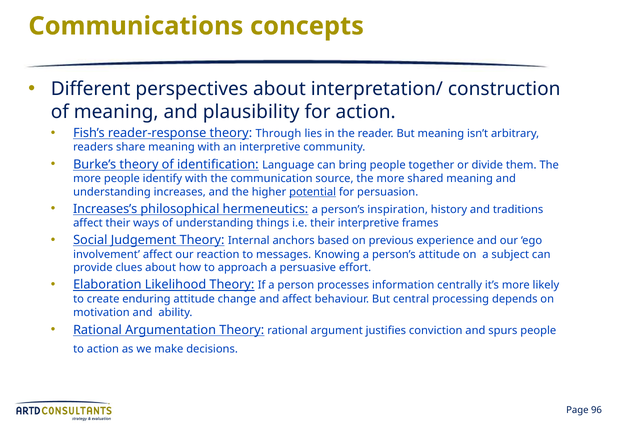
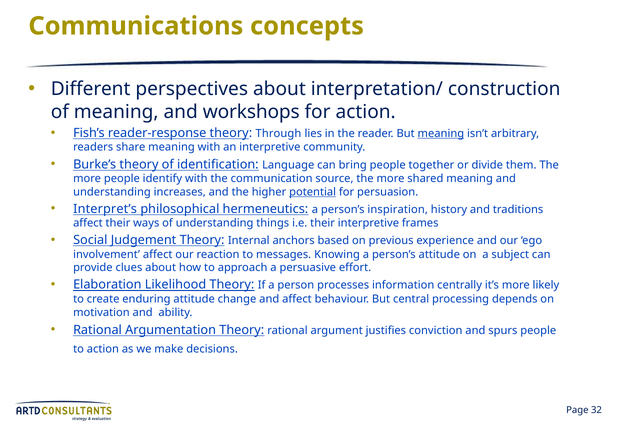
plausibility: plausibility -> workshops
meaning at (441, 134) underline: none -> present
Increases’s: Increases’s -> Interpret’s
96: 96 -> 32
